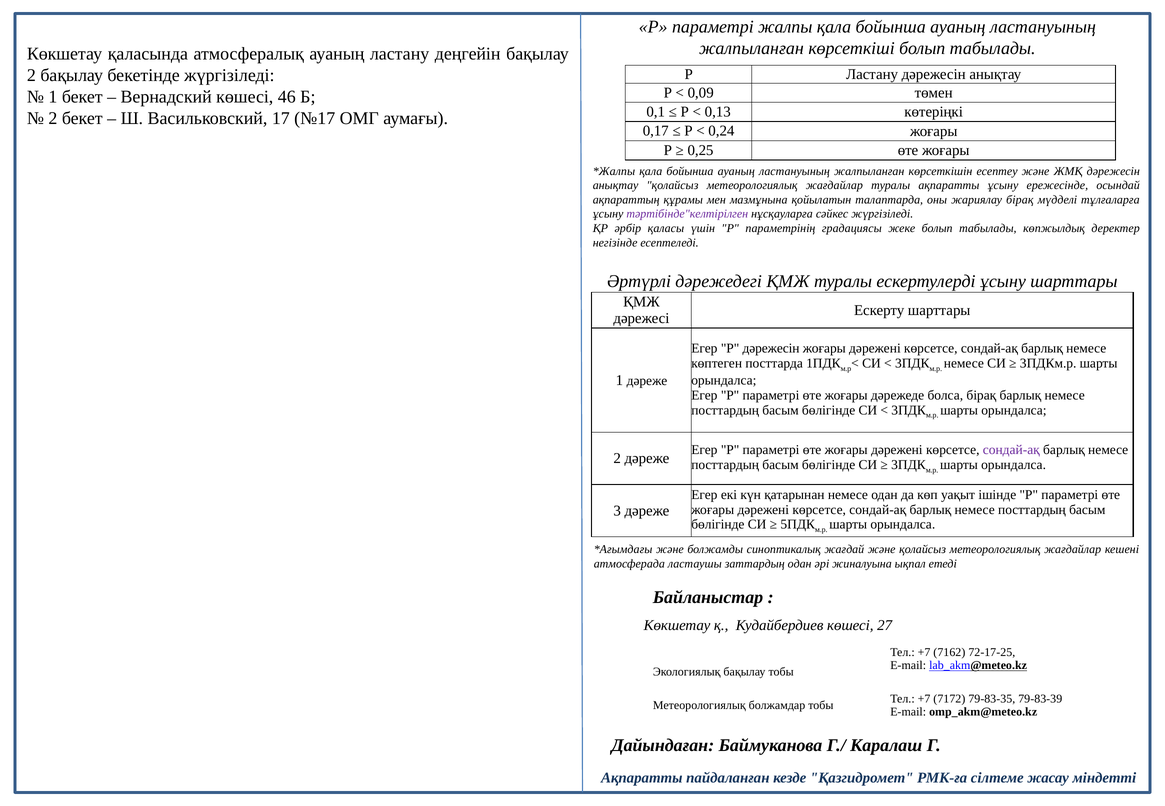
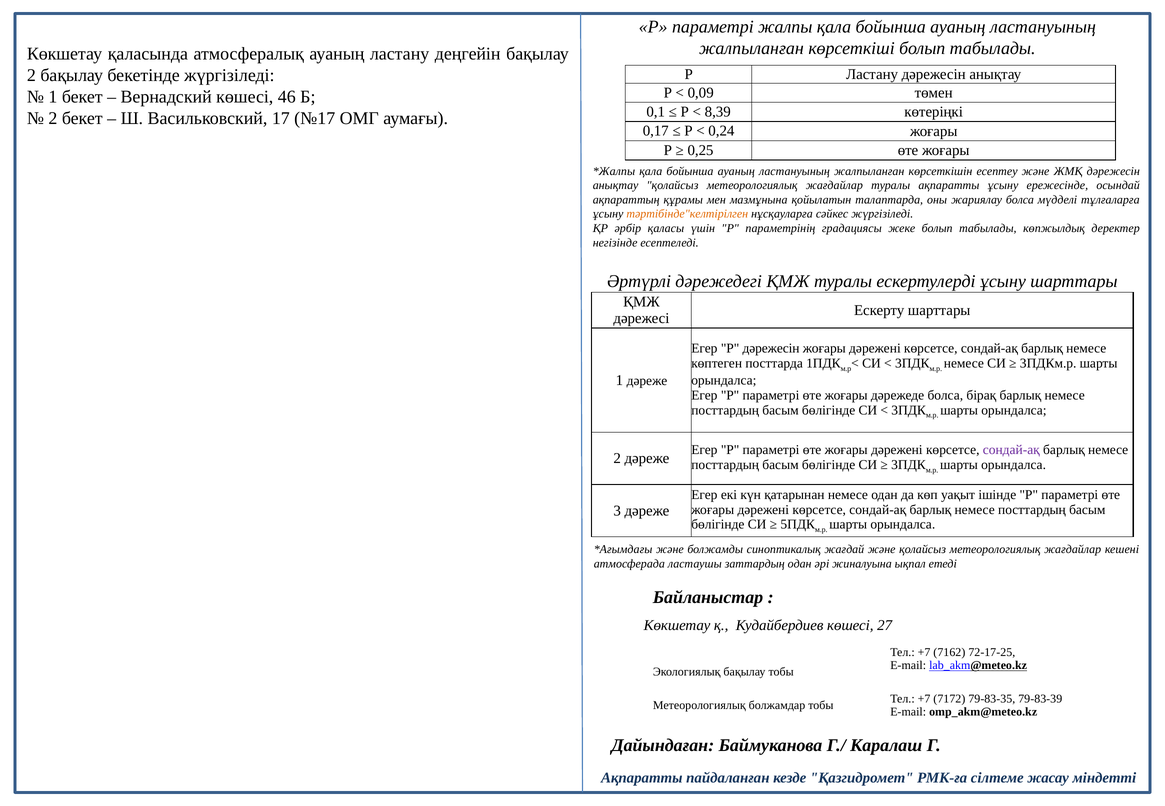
0,13: 0,13 -> 8,39
жариялау бірақ: бірақ -> болса
тәртібінде"келтірілген colour: purple -> orange
